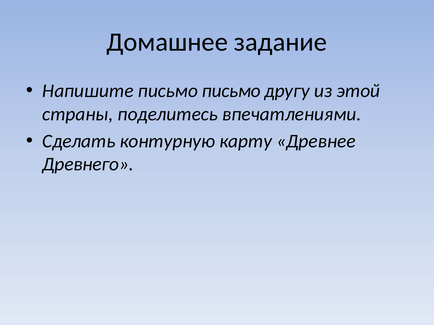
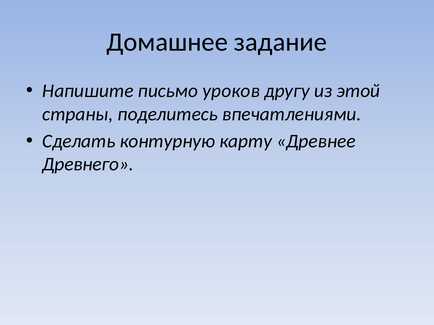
письмо письмо: письмо -> уроков
